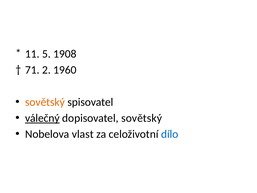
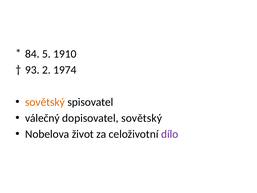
11: 11 -> 84
1908: 1908 -> 1910
71: 71 -> 93
1960: 1960 -> 1974
válečný underline: present -> none
vlast: vlast -> život
dílo colour: blue -> purple
